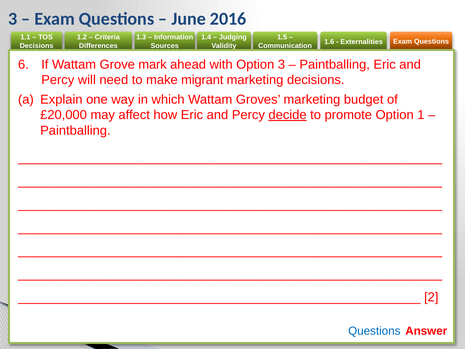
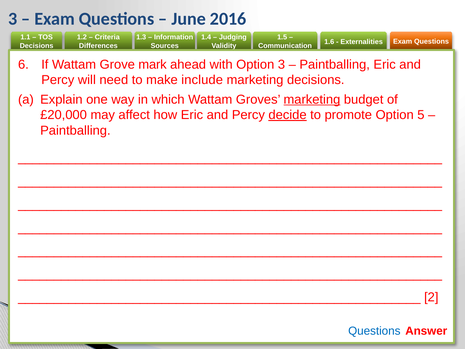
migrant: migrant -> include
marketing at (312, 99) underline: none -> present
1: 1 -> 5
